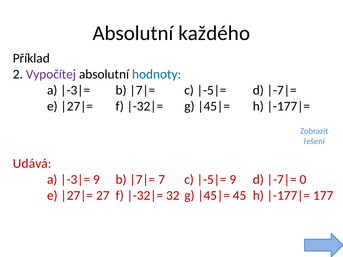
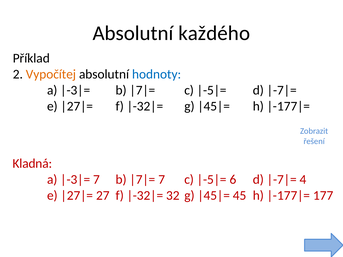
Vypočítej colour: purple -> orange
Udává: Udává -> Kladná
9 at (97, 180): 9 -> 7
9 at (233, 180): 9 -> 6
0: 0 -> 4
